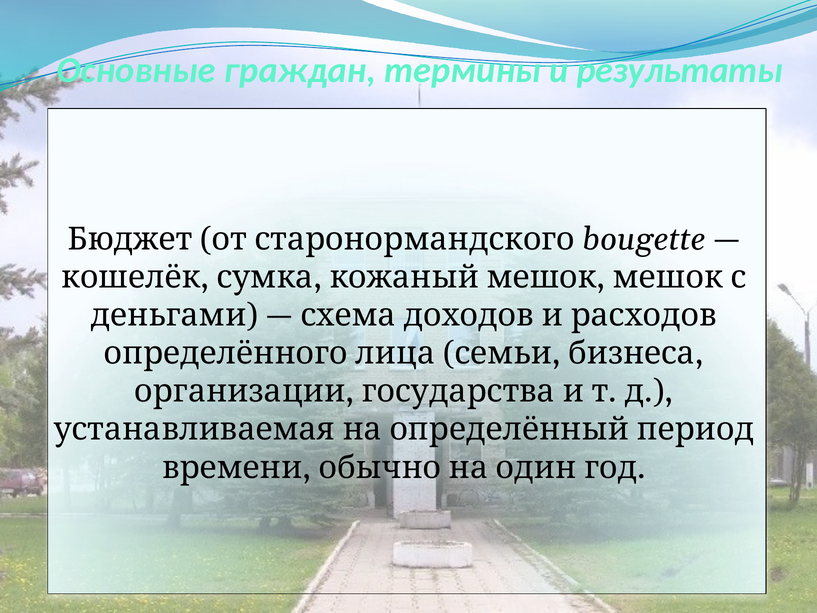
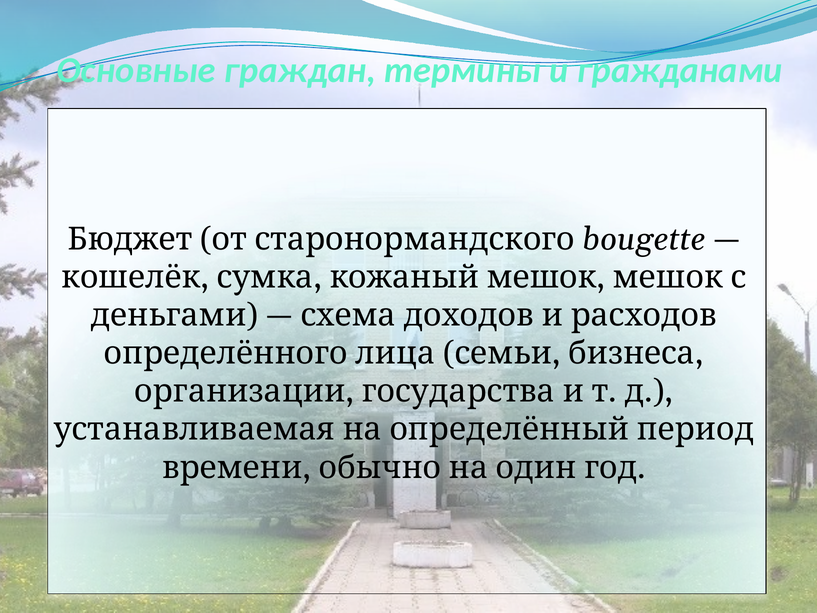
результаты: результаты -> гражданами
